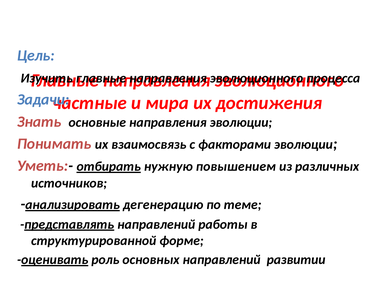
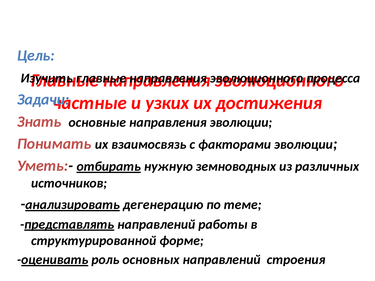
мира: мира -> узких
повышением: повышением -> земноводных
развитии: развитии -> строения
